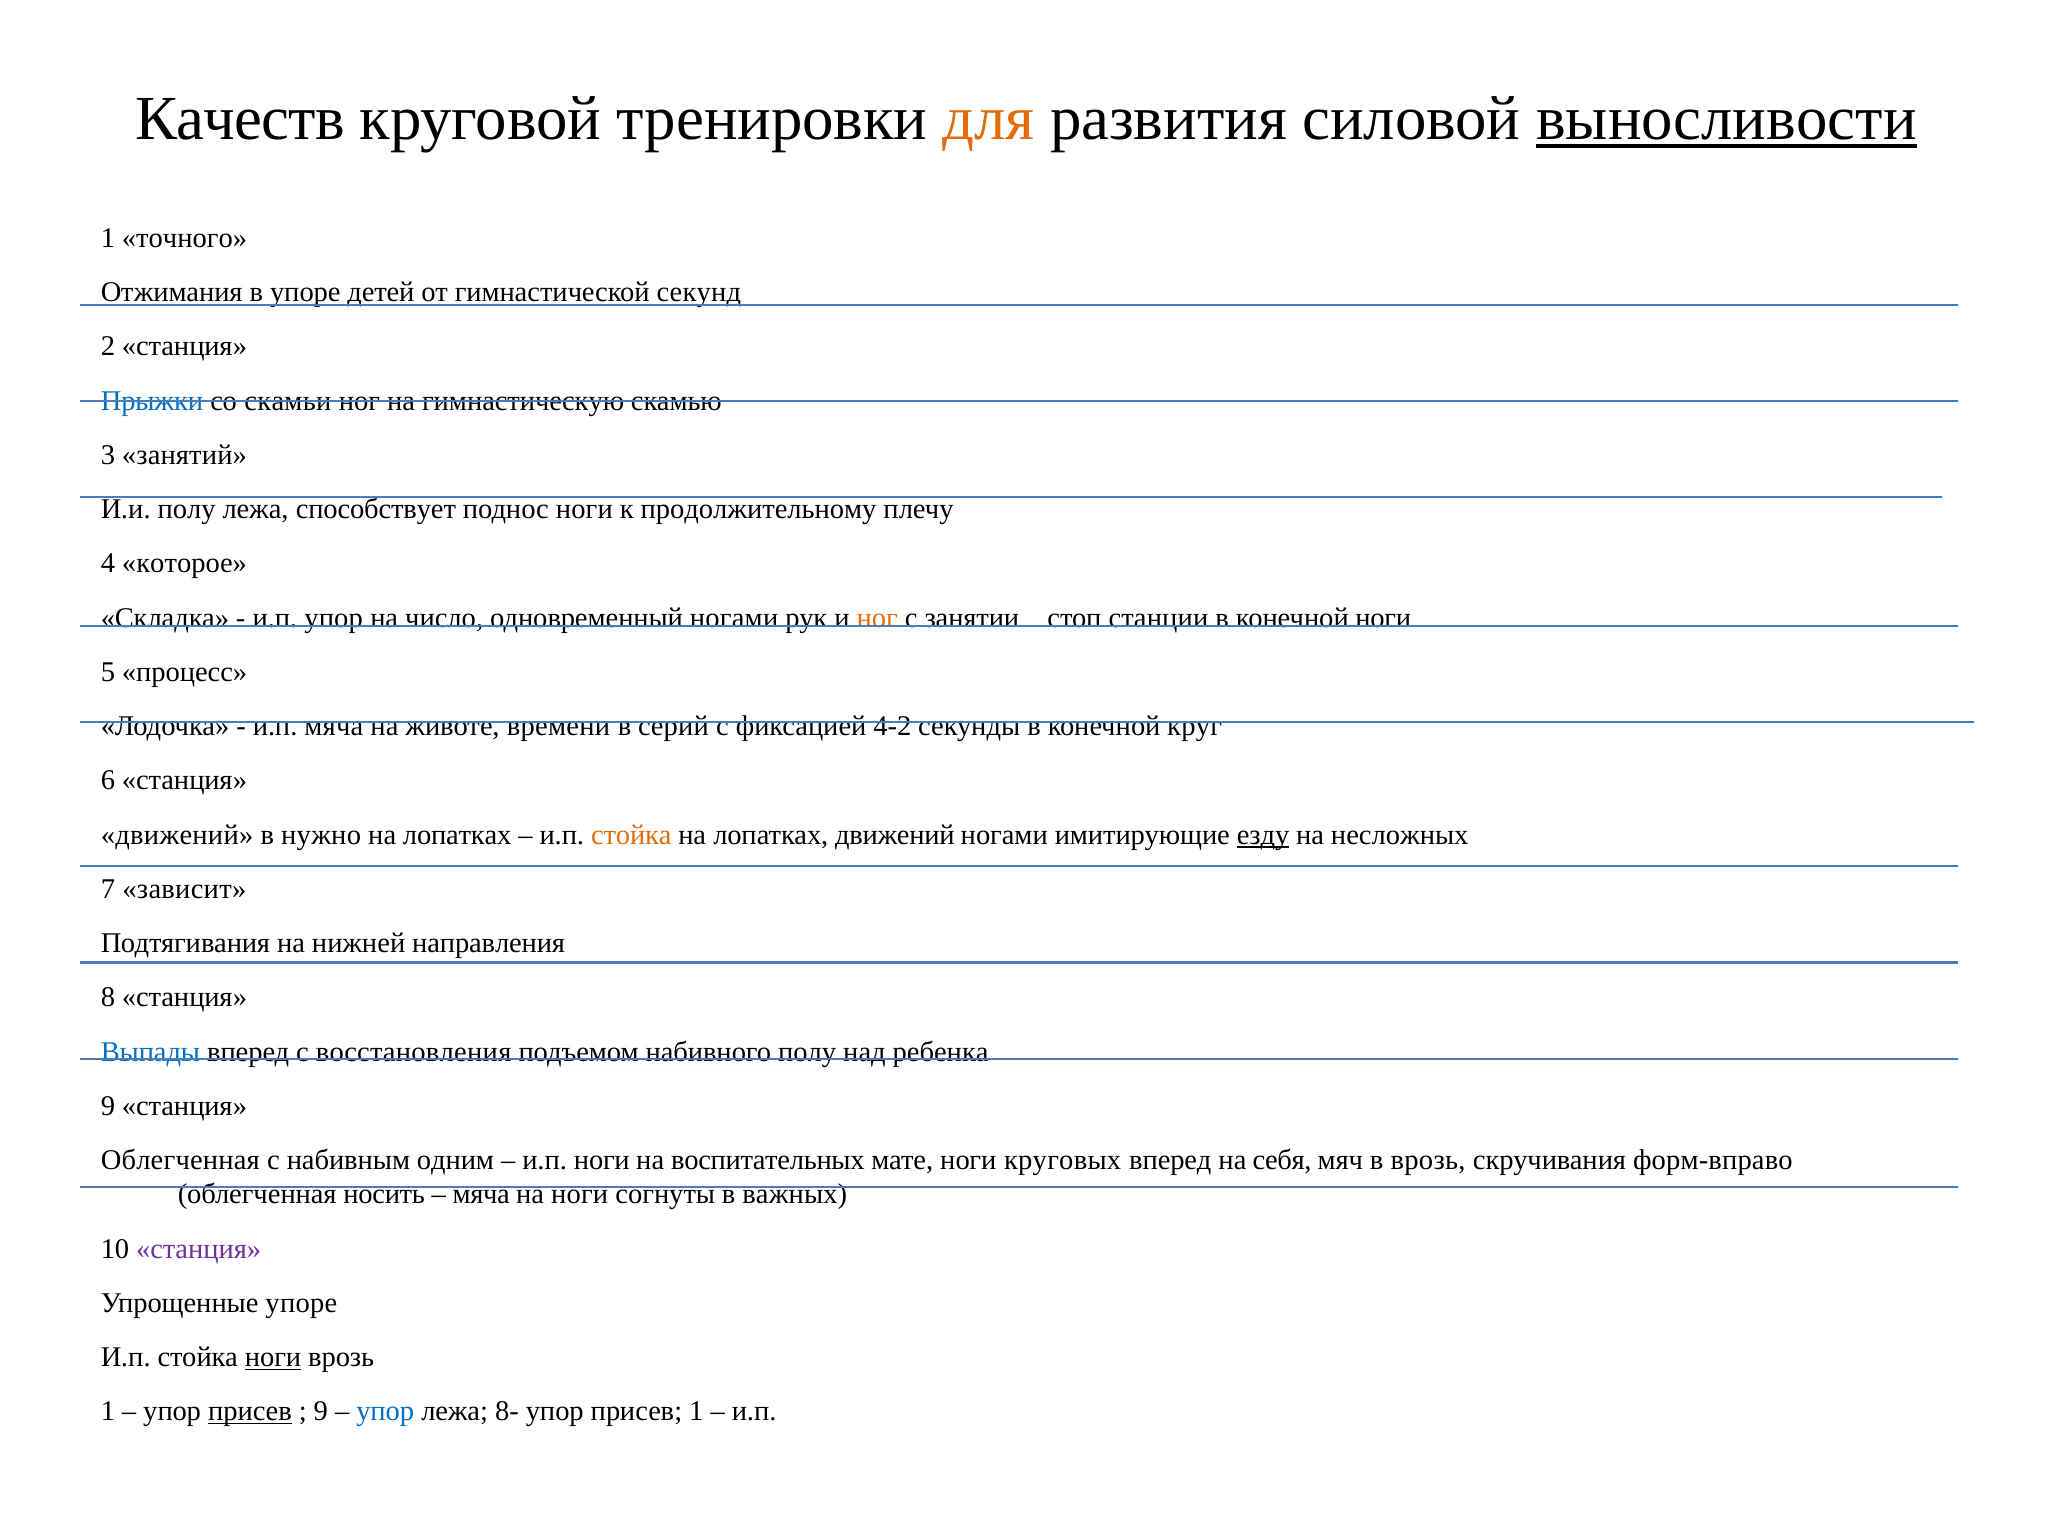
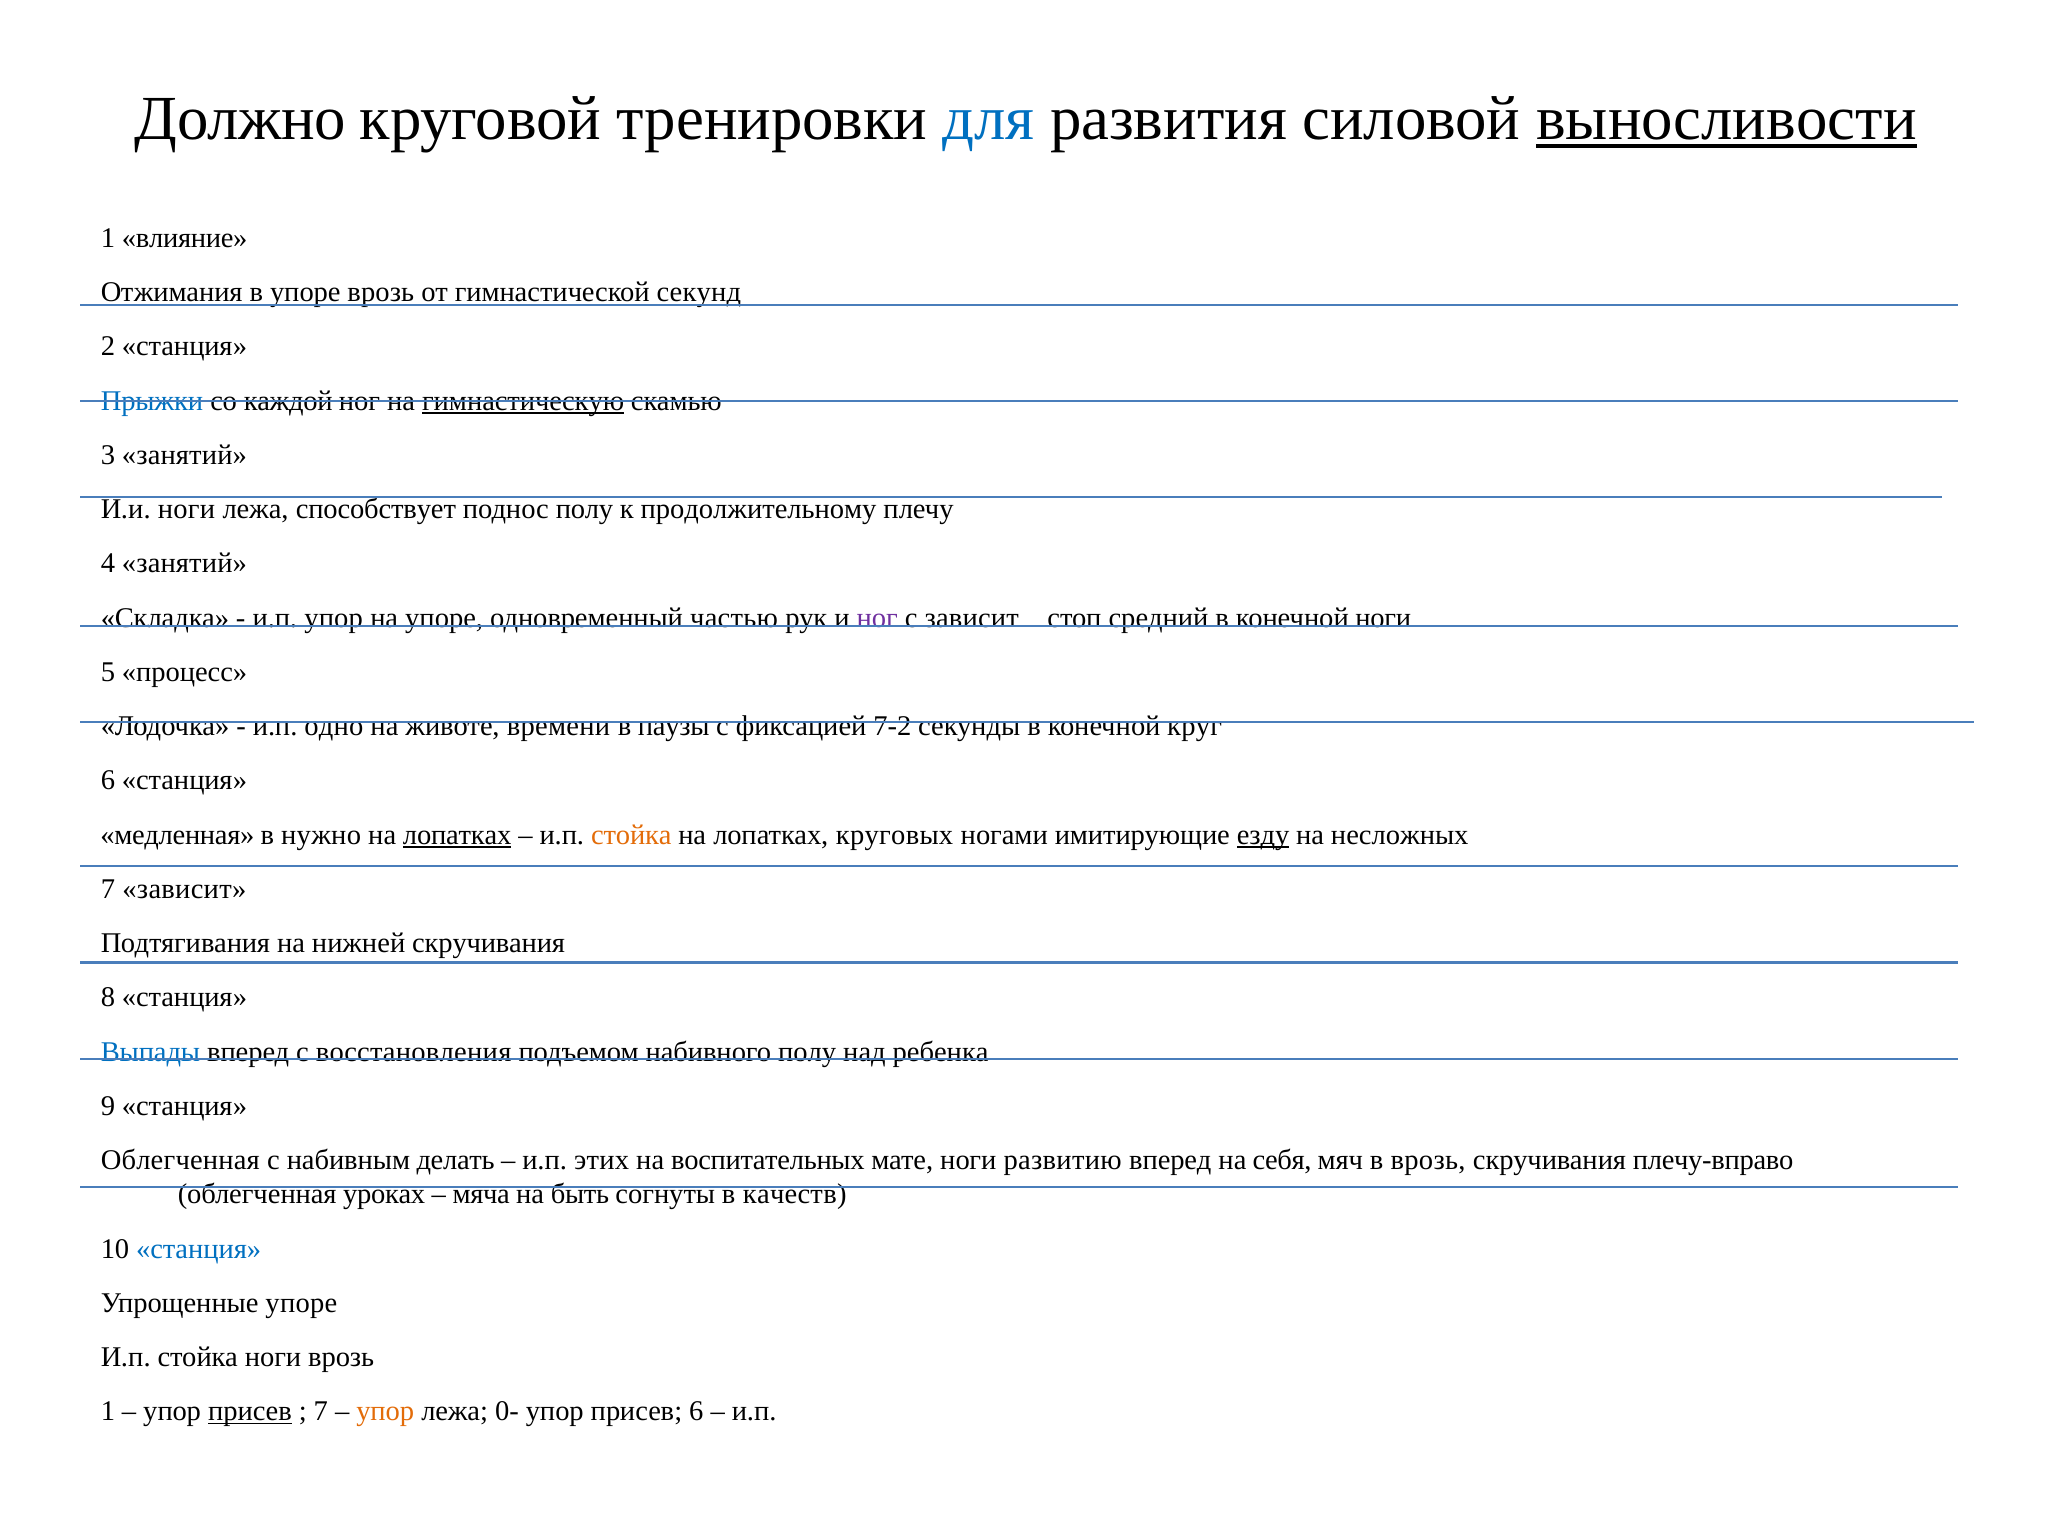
Качеств: Качеств -> Должно
для colour: orange -> blue
точного: точного -> влияние
упоре детей: детей -> врозь
скамьи: скамьи -> каждой
гимнастическую underline: none -> present
И.и полу: полу -> ноги
поднос ноги: ноги -> полу
4 которое: которое -> занятий
на число: число -> упоре
одновременный ногами: ногами -> частью
ног at (877, 618) colour: orange -> purple
с занятии: занятии -> зависит
станции: станции -> средний
и.п мяча: мяча -> одно
серий: серий -> паузы
4-2: 4-2 -> 7-2
движений at (177, 835): движений -> медленная
лопатках at (457, 835) underline: none -> present
лопатках движений: движений -> круговых
нижней направления: направления -> скручивания
одним: одним -> делать
и.п ноги: ноги -> этих
круговых: круговых -> развитию
форм-вправо: форм-вправо -> плечу-вправо
носить: носить -> уроках
на ноги: ноги -> быть
важных: важных -> качеств
станция at (199, 1249) colour: purple -> blue
ноги at (273, 1358) underline: present -> none
9 at (321, 1412): 9 -> 7
упор at (385, 1412) colour: blue -> orange
8-: 8- -> 0-
присев 1: 1 -> 6
